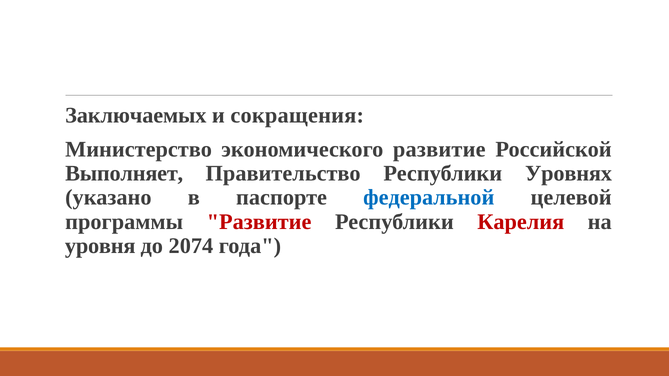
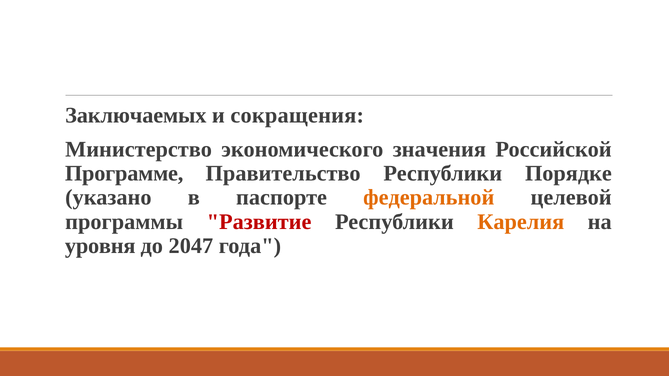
экономического развитие: развитие -> значения
Выполняет: Выполняет -> Программе
Уровнях: Уровнях -> Порядке
федеральной colour: blue -> orange
Карелия colour: red -> orange
2074: 2074 -> 2047
